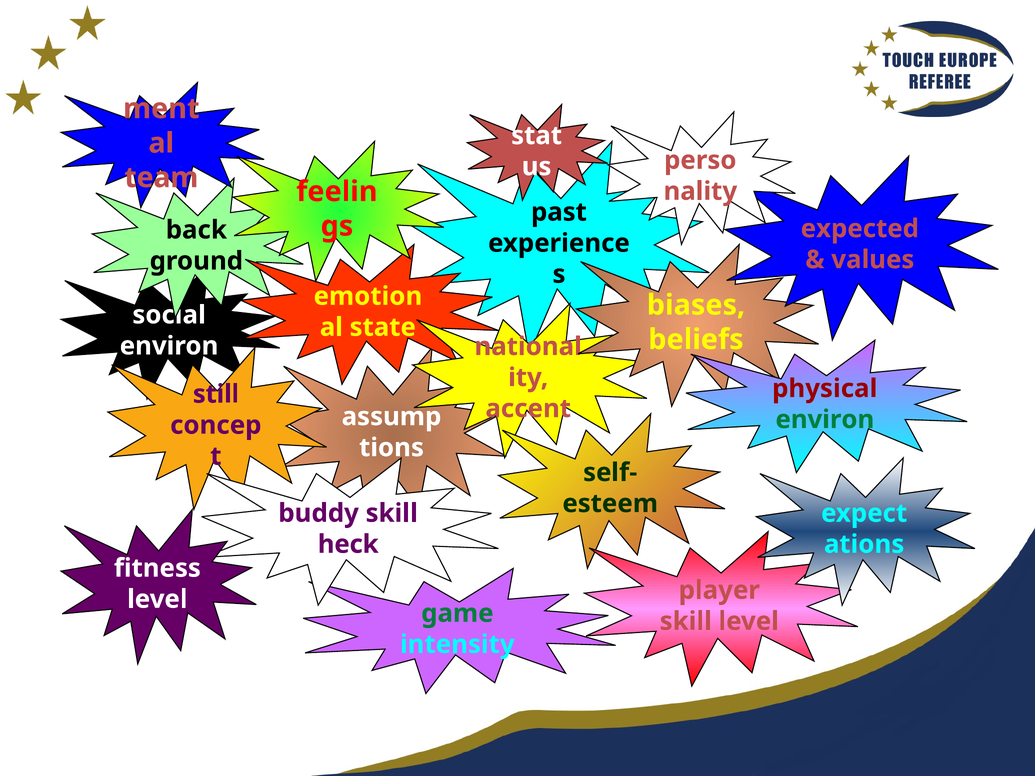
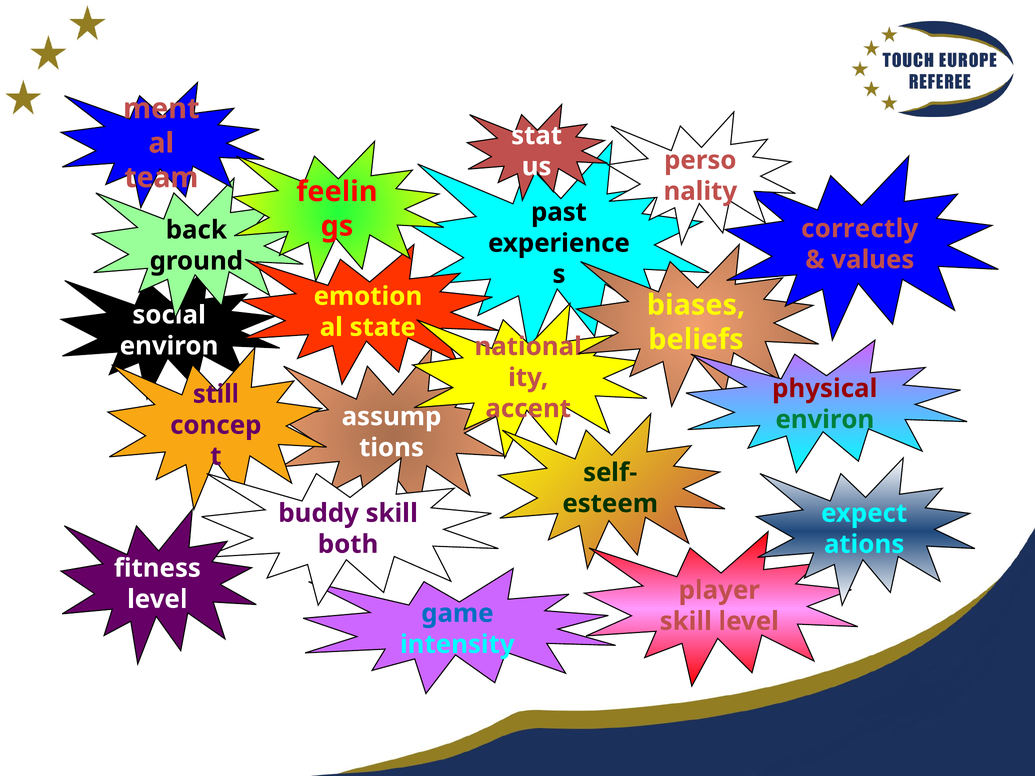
expected: expected -> correctly
heck: heck -> both
game colour: green -> blue
